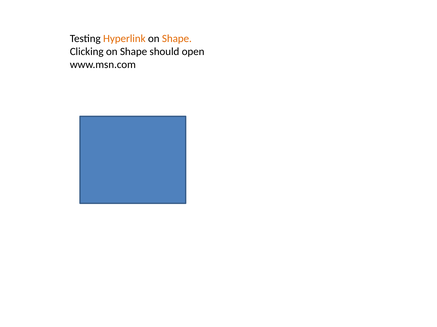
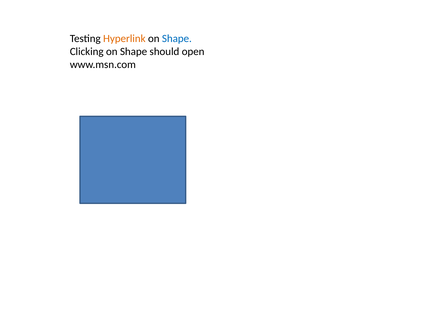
Shape at (177, 39) colour: orange -> blue
